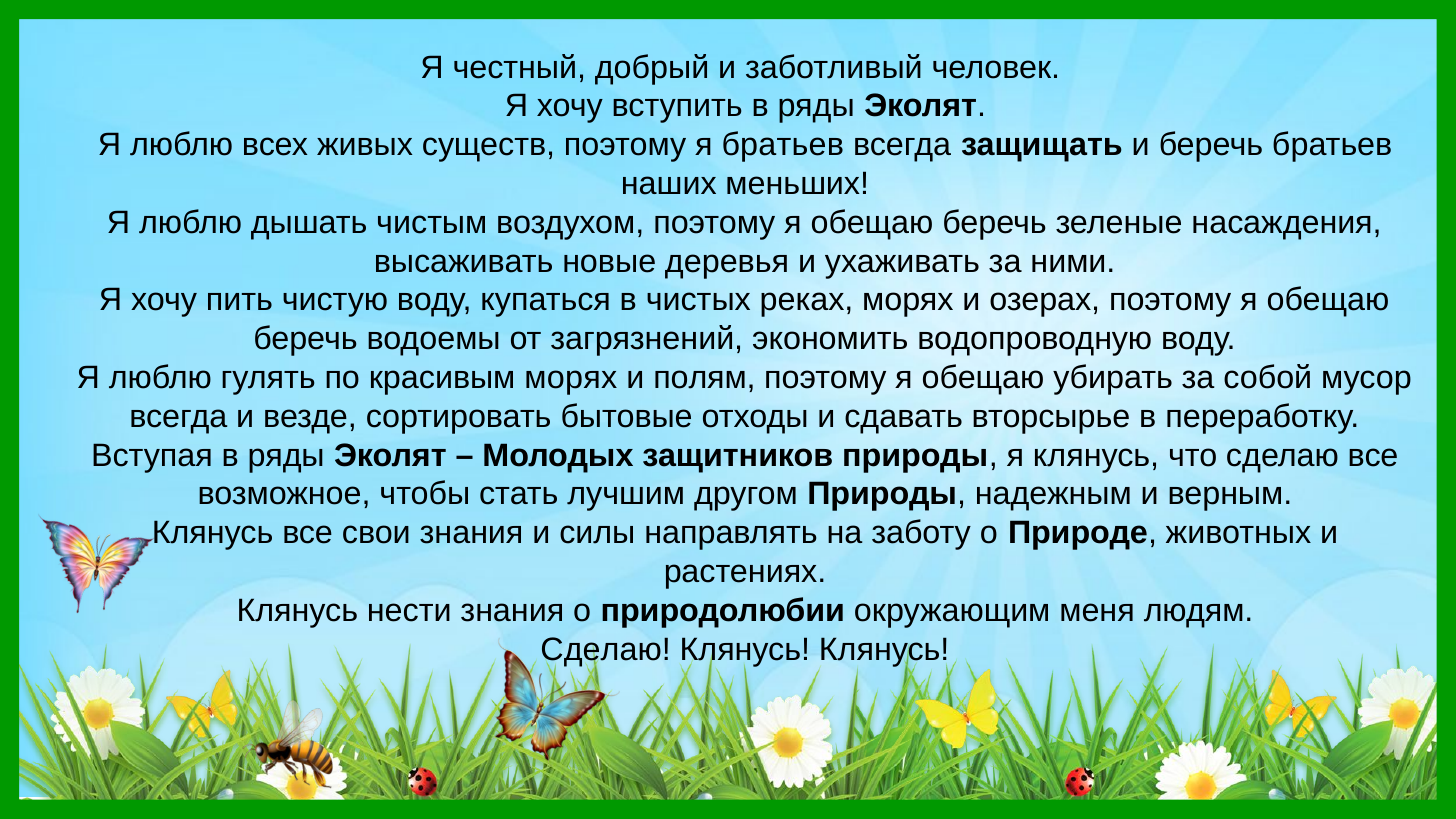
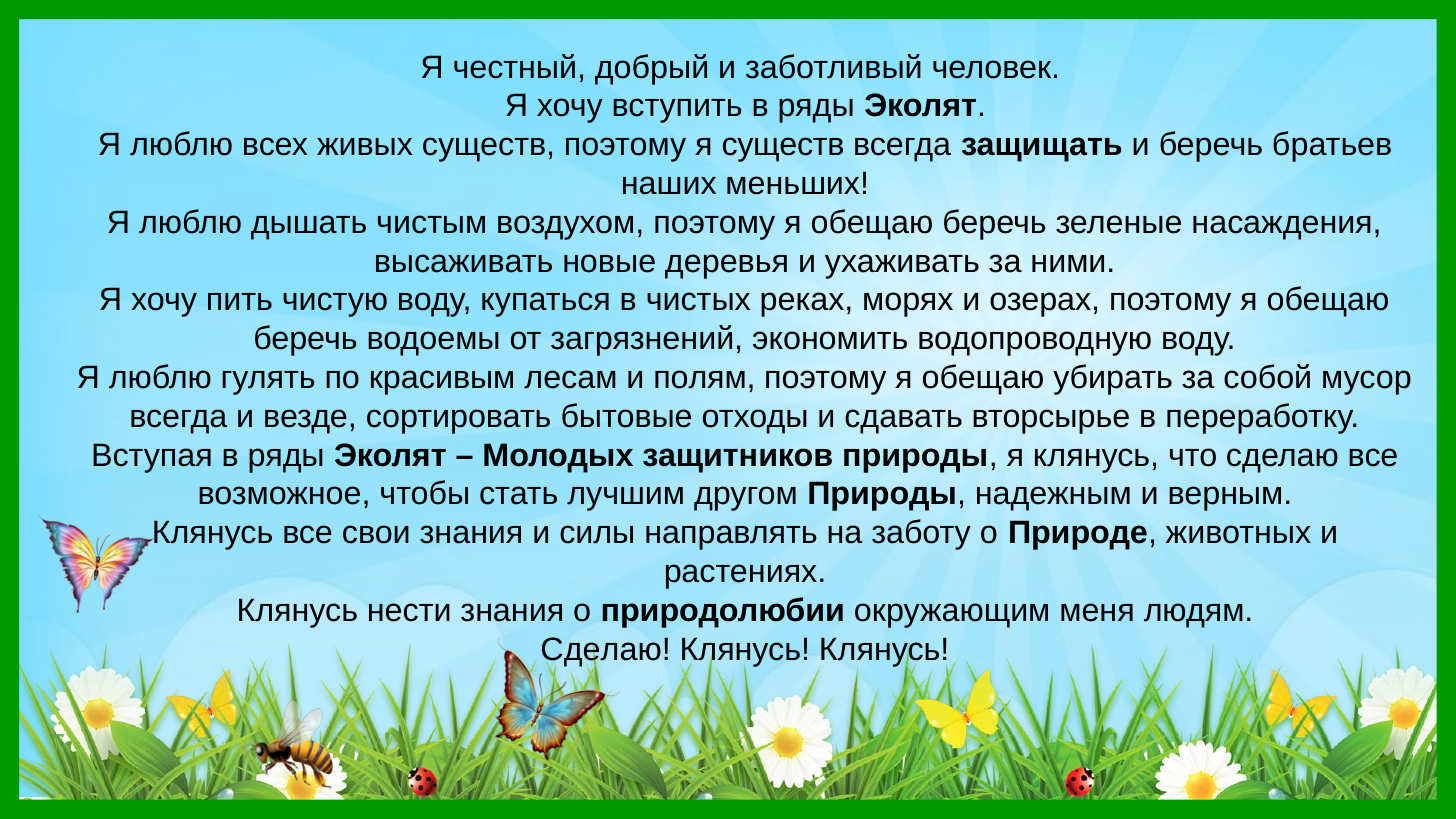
я братьев: братьев -> существ
красивым морях: морях -> лесам
